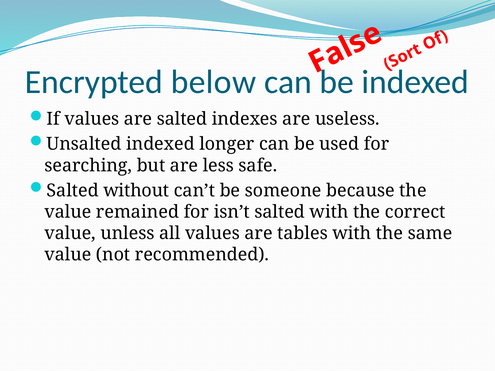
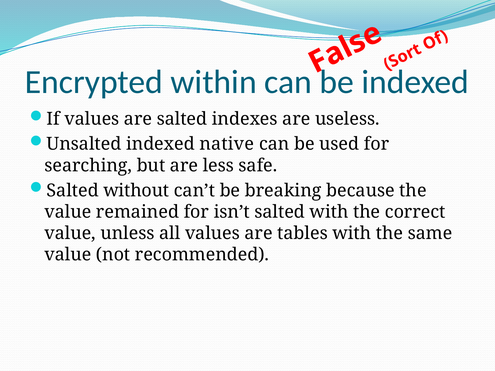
below: below -> within
longer: longer -> native
someone: someone -> breaking
